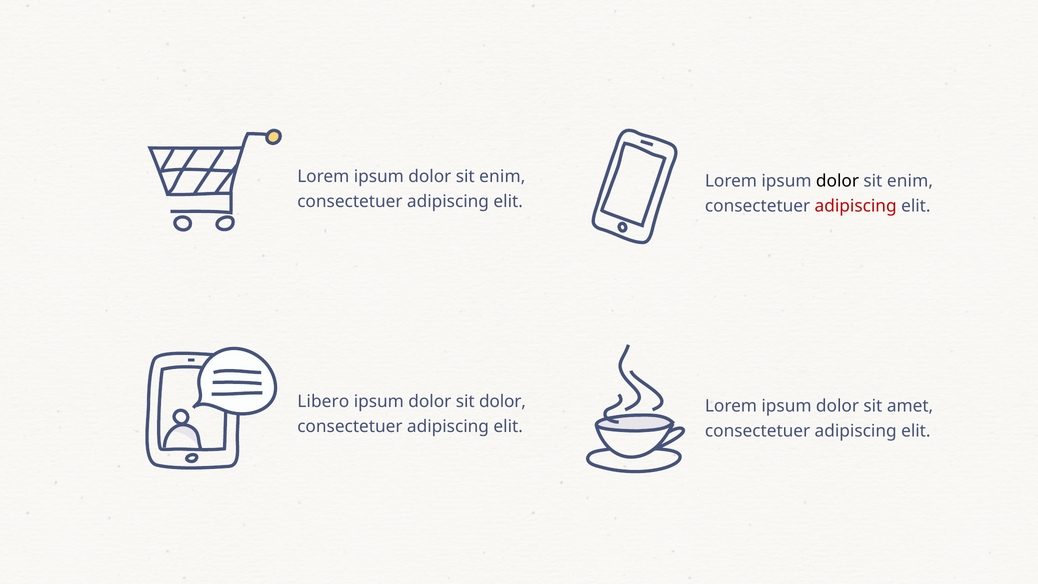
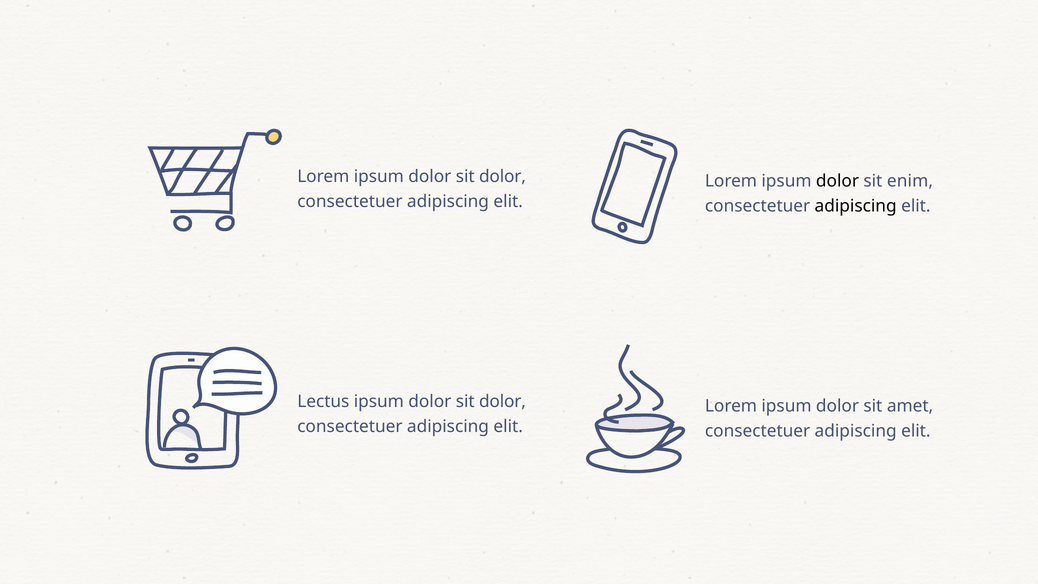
enim at (502, 177): enim -> dolor
adipiscing at (856, 206) colour: red -> black
Libero: Libero -> Lectus
